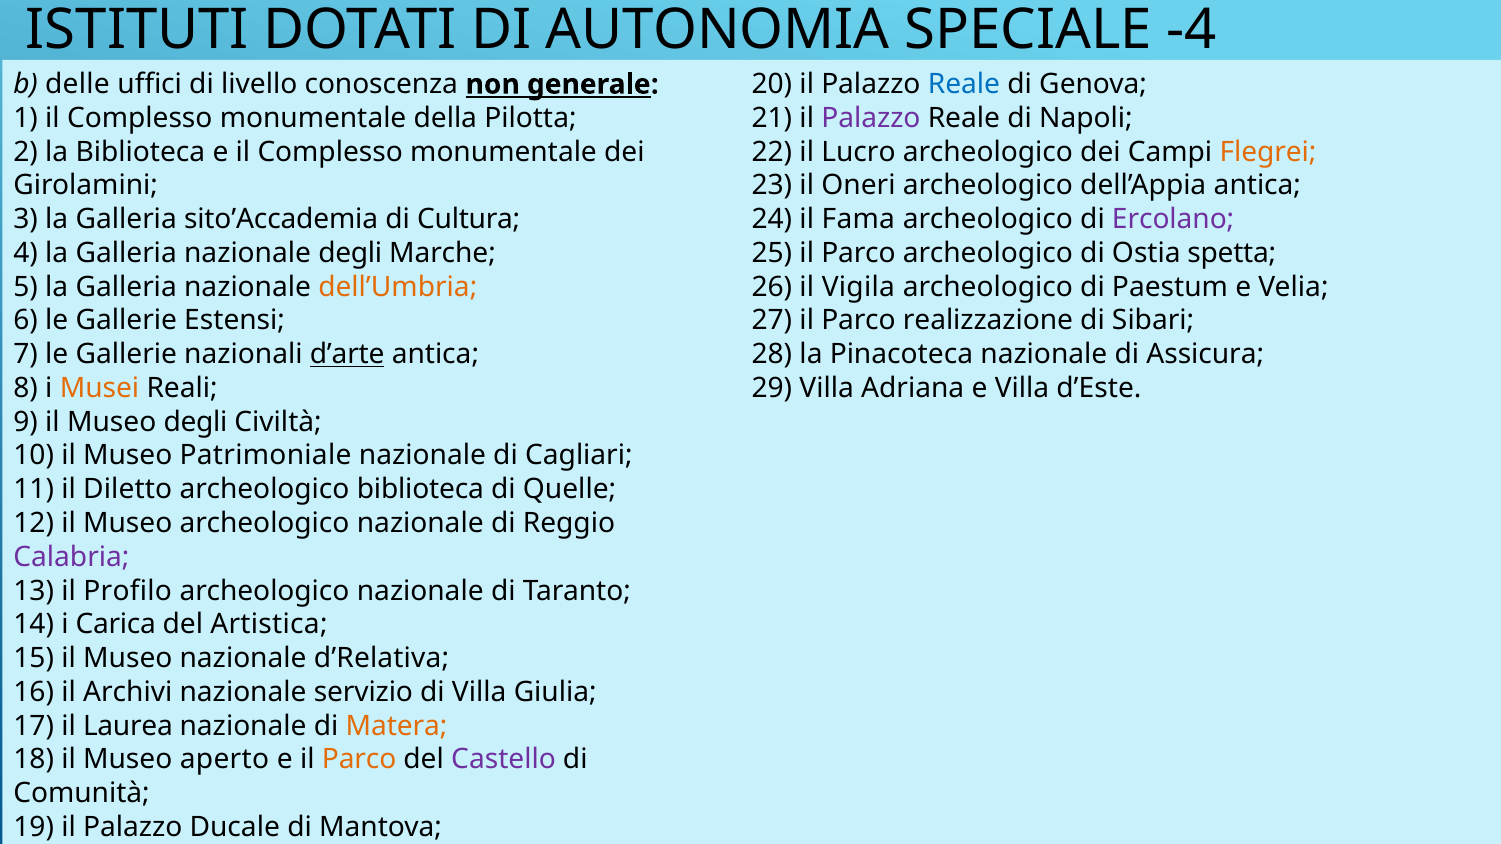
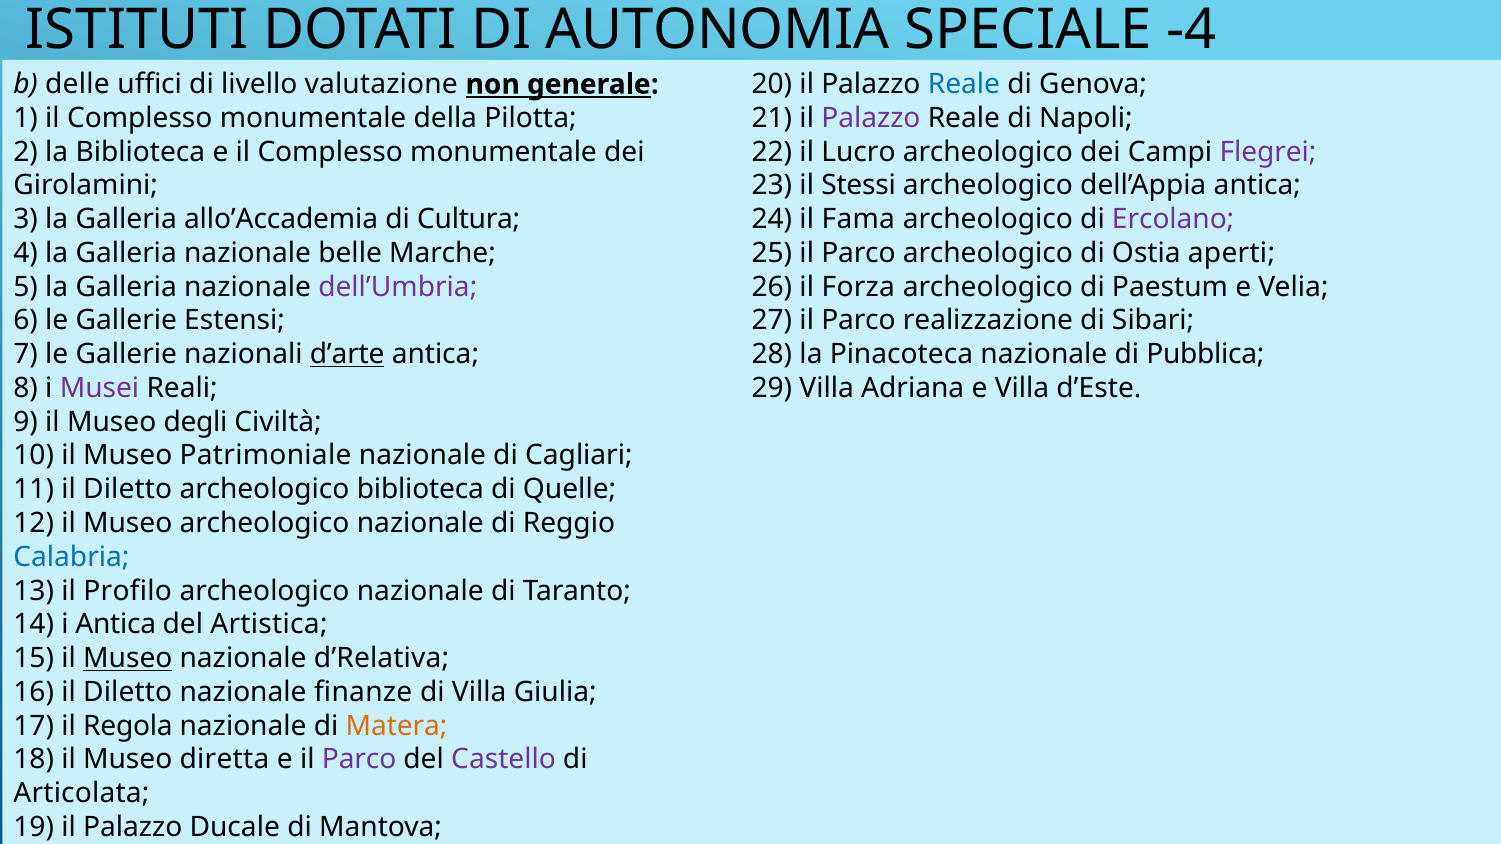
conoscenza: conoscenza -> valutazione
Flegrei colour: orange -> purple
Oneri: Oneri -> Stessi
sito’Accademia: sito’Accademia -> allo’Accademia
nazionale degli: degli -> belle
spetta: spetta -> aperti
dell’Umbria colour: orange -> purple
Vigila: Vigila -> Forza
Assicura: Assicura -> Pubblica
Musei colour: orange -> purple
Calabria colour: purple -> blue
i Carica: Carica -> Antica
Museo at (128, 658) underline: none -> present
16 il Archivi: Archivi -> Diletto
servizio: servizio -> finanze
Laurea: Laurea -> Regola
aperto: aperto -> diretta
Parco at (359, 760) colour: orange -> purple
Comunità: Comunità -> Articolata
